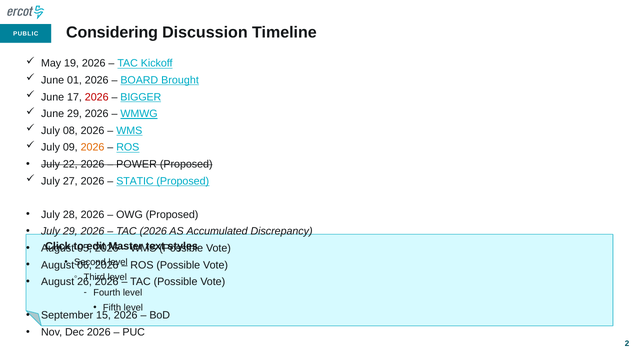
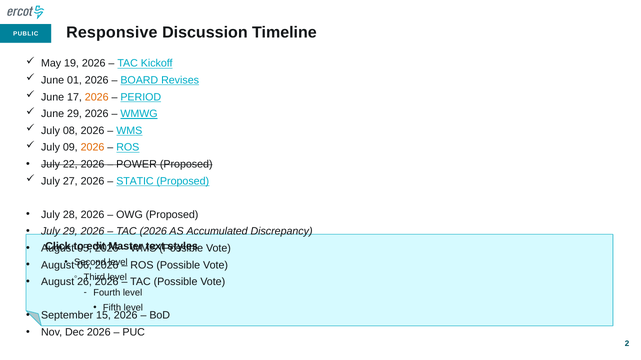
Considering: Considering -> Responsive
Brought: Brought -> Revises
2026 at (97, 97) colour: red -> orange
BIGGER: BIGGER -> PERIOD
